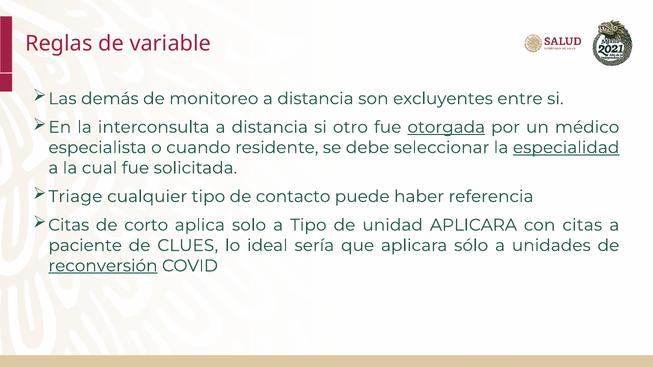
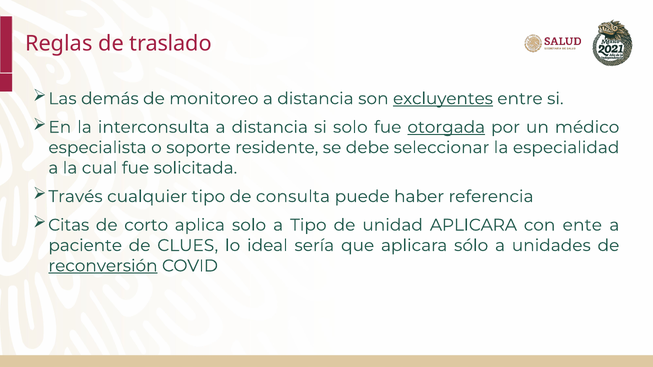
variable: variable -> traslado
excluyentes underline: none -> present
si otro: otro -> solo
cuando: cuando -> soporte
especialidad underline: present -> none
Triage: Triage -> Través
contacto: contacto -> consulta
con citas: citas -> ente
